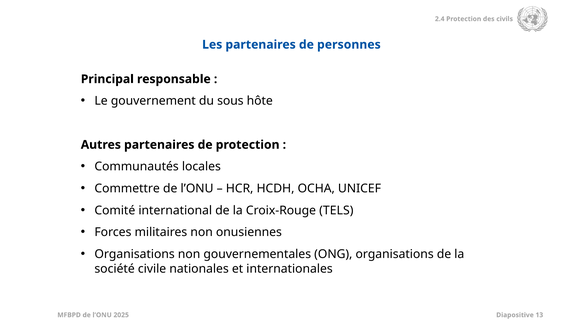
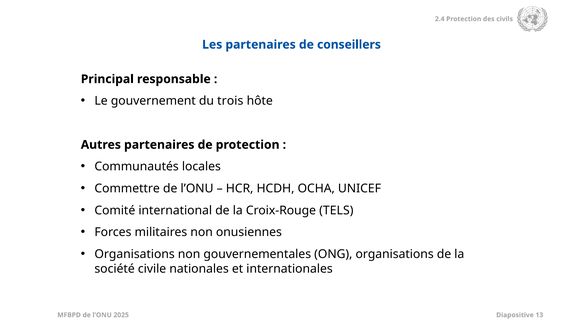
personnes: personnes -> conseillers
sous: sous -> trois
